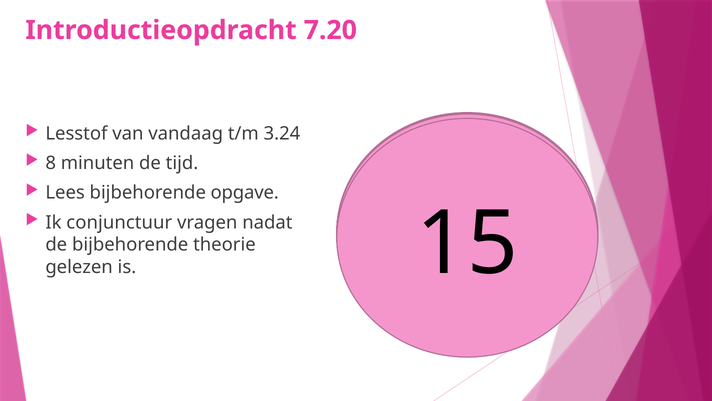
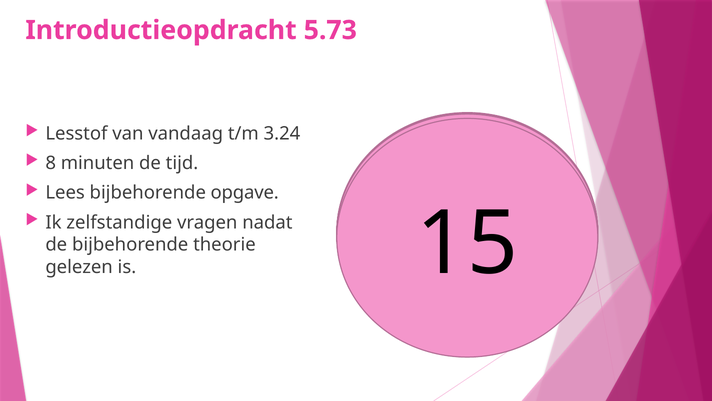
7.20: 7.20 -> 5.73
conjunctuur: conjunctuur -> zelfstandige
